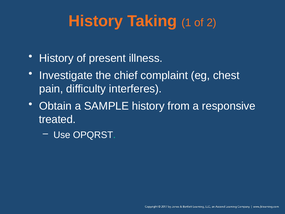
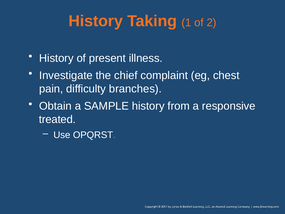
interferes: interferes -> branches
